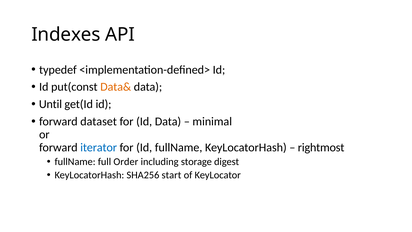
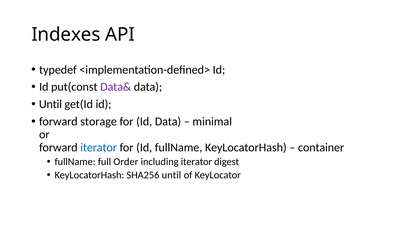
Data& colour: orange -> purple
dataset: dataset -> storage
rightmost: rightmost -> container
including storage: storage -> iterator
SHA256 start: start -> until
